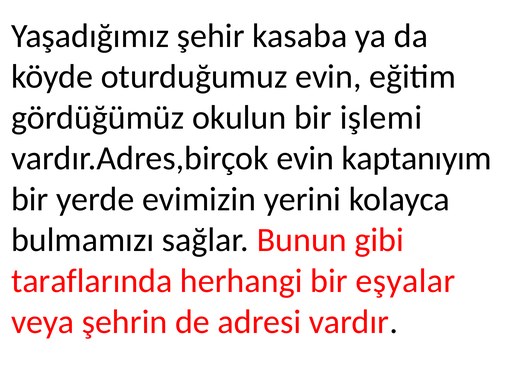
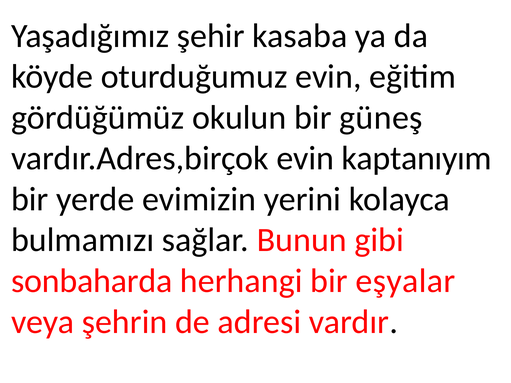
işlemi: işlemi -> güneş
taraflarında: taraflarında -> sonbaharda
